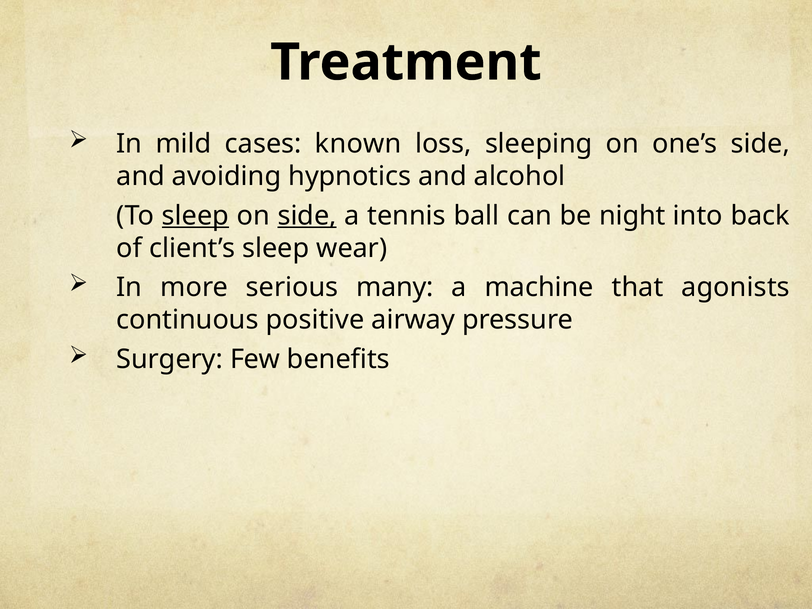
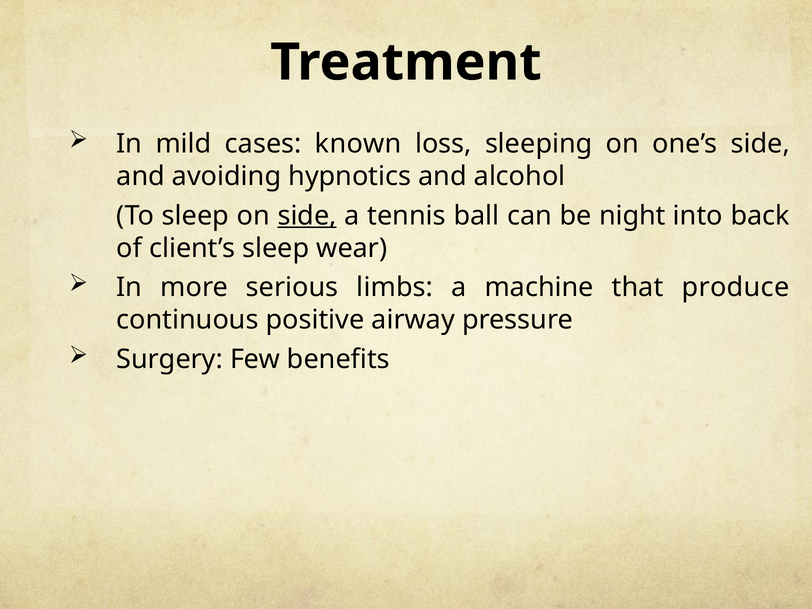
sleep at (195, 216) underline: present -> none
many: many -> limbs
agonists: agonists -> produce
